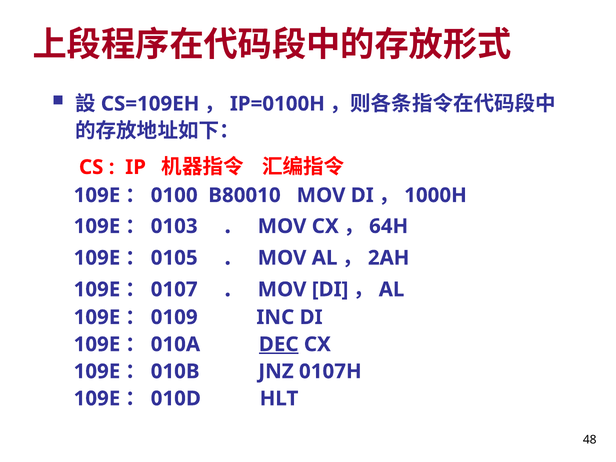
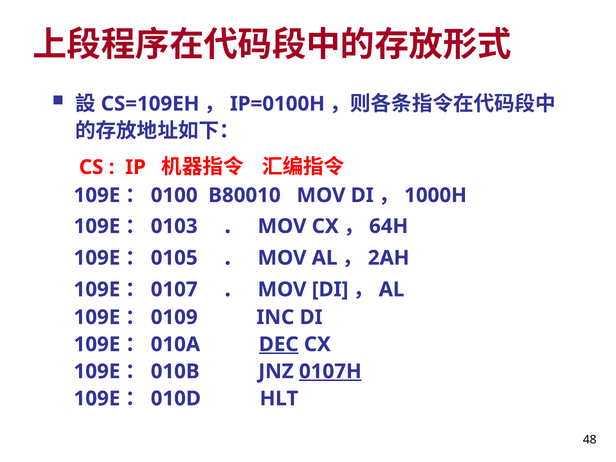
0107H underline: none -> present
